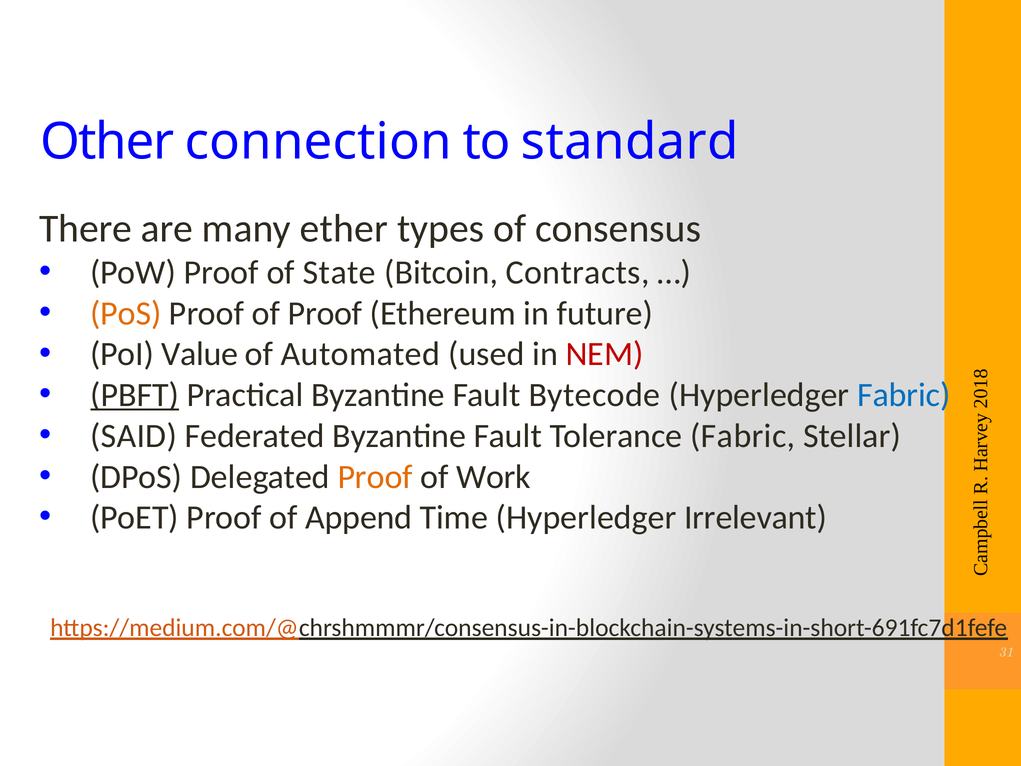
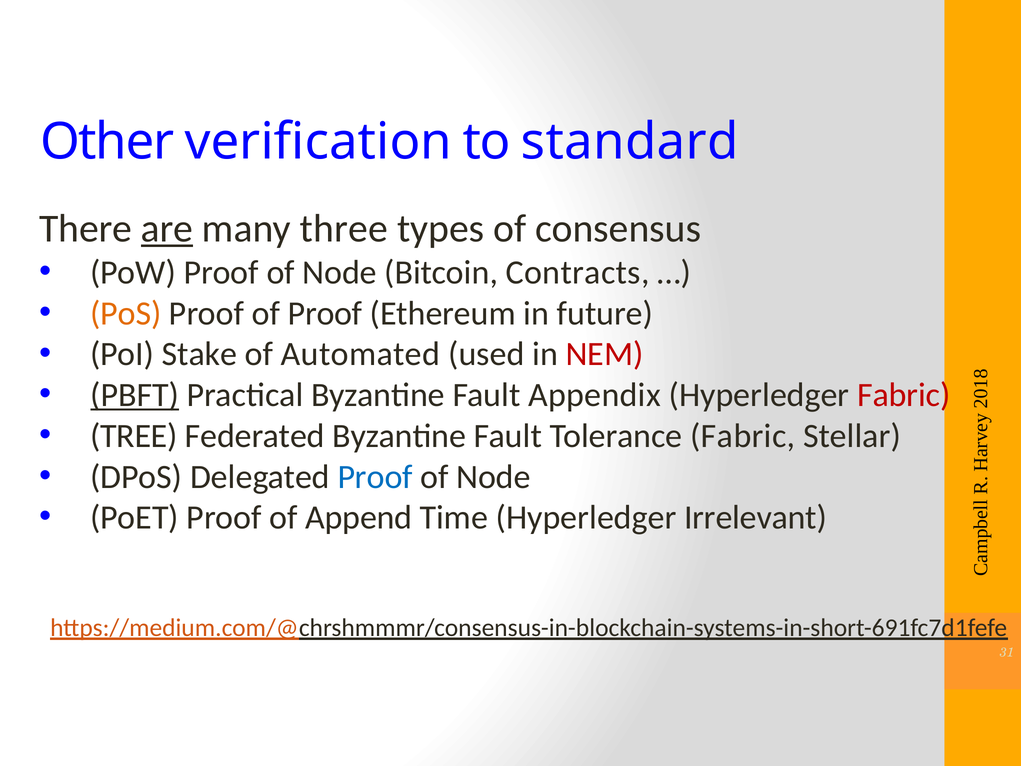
connection: connection -> verification
are underline: none -> present
ether: ether -> three
PoW Proof of State: State -> Node
Value: Value -> Stake
Bytecode: Bytecode -> Appendix
Fabric at (904, 395) colour: blue -> red
SAID: SAID -> TREE
Proof at (375, 477) colour: orange -> blue
Work at (494, 477): Work -> Node
